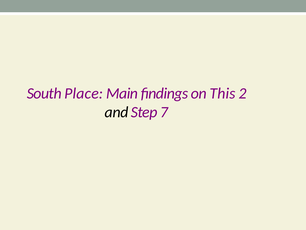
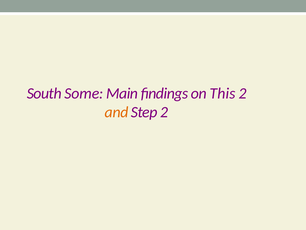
Place: Place -> Some
and colour: black -> orange
Step 7: 7 -> 2
